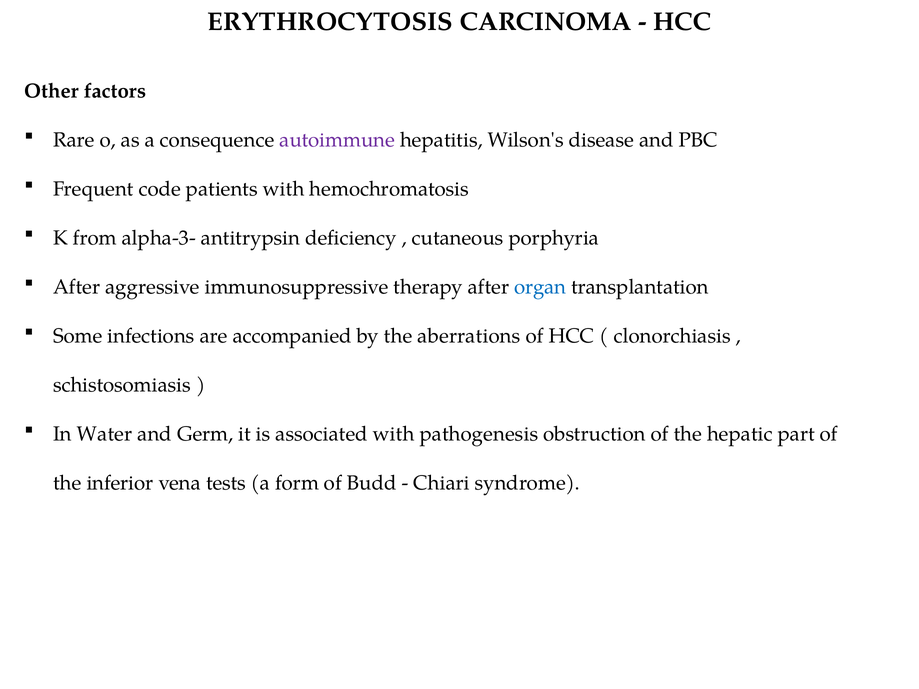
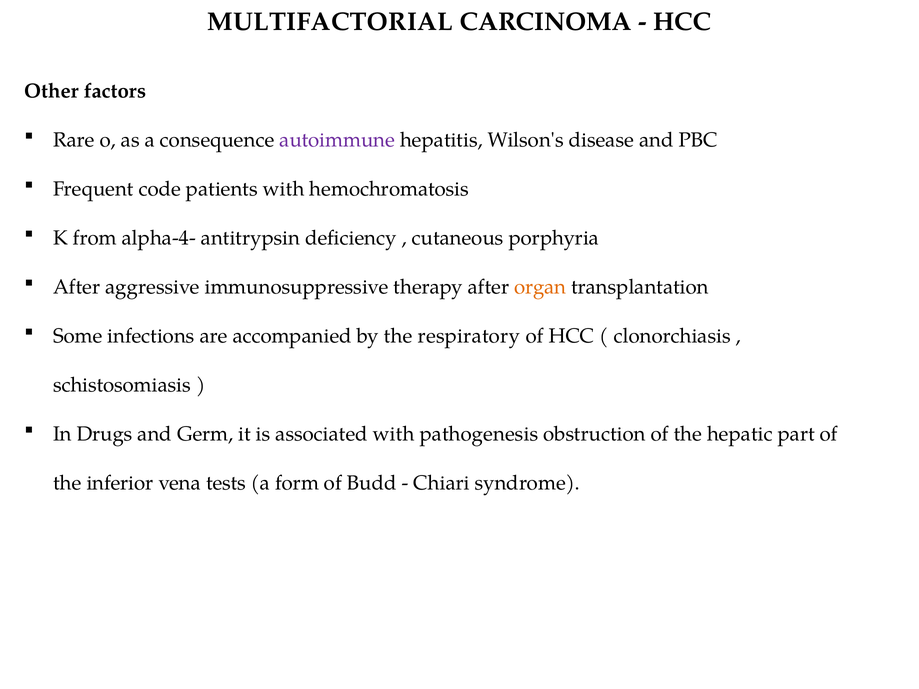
ERYTHROCYTOSIS: ERYTHROCYTOSIS -> MULTIFACTORIAL
alpha-3-: alpha-3- -> alpha-4-
organ colour: blue -> orange
aberrations: aberrations -> respiratory
Water: Water -> Drugs
